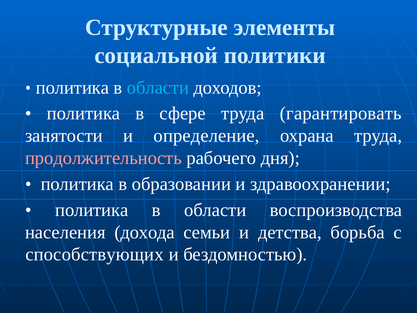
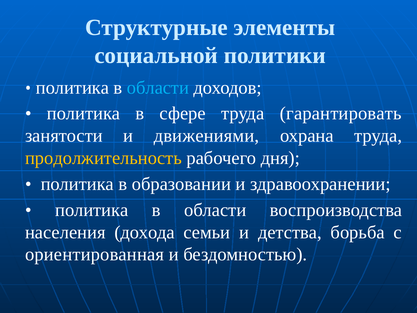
определение: определение -> движениями
продолжительность colour: pink -> yellow
способствующих: способствующих -> ориентированная
